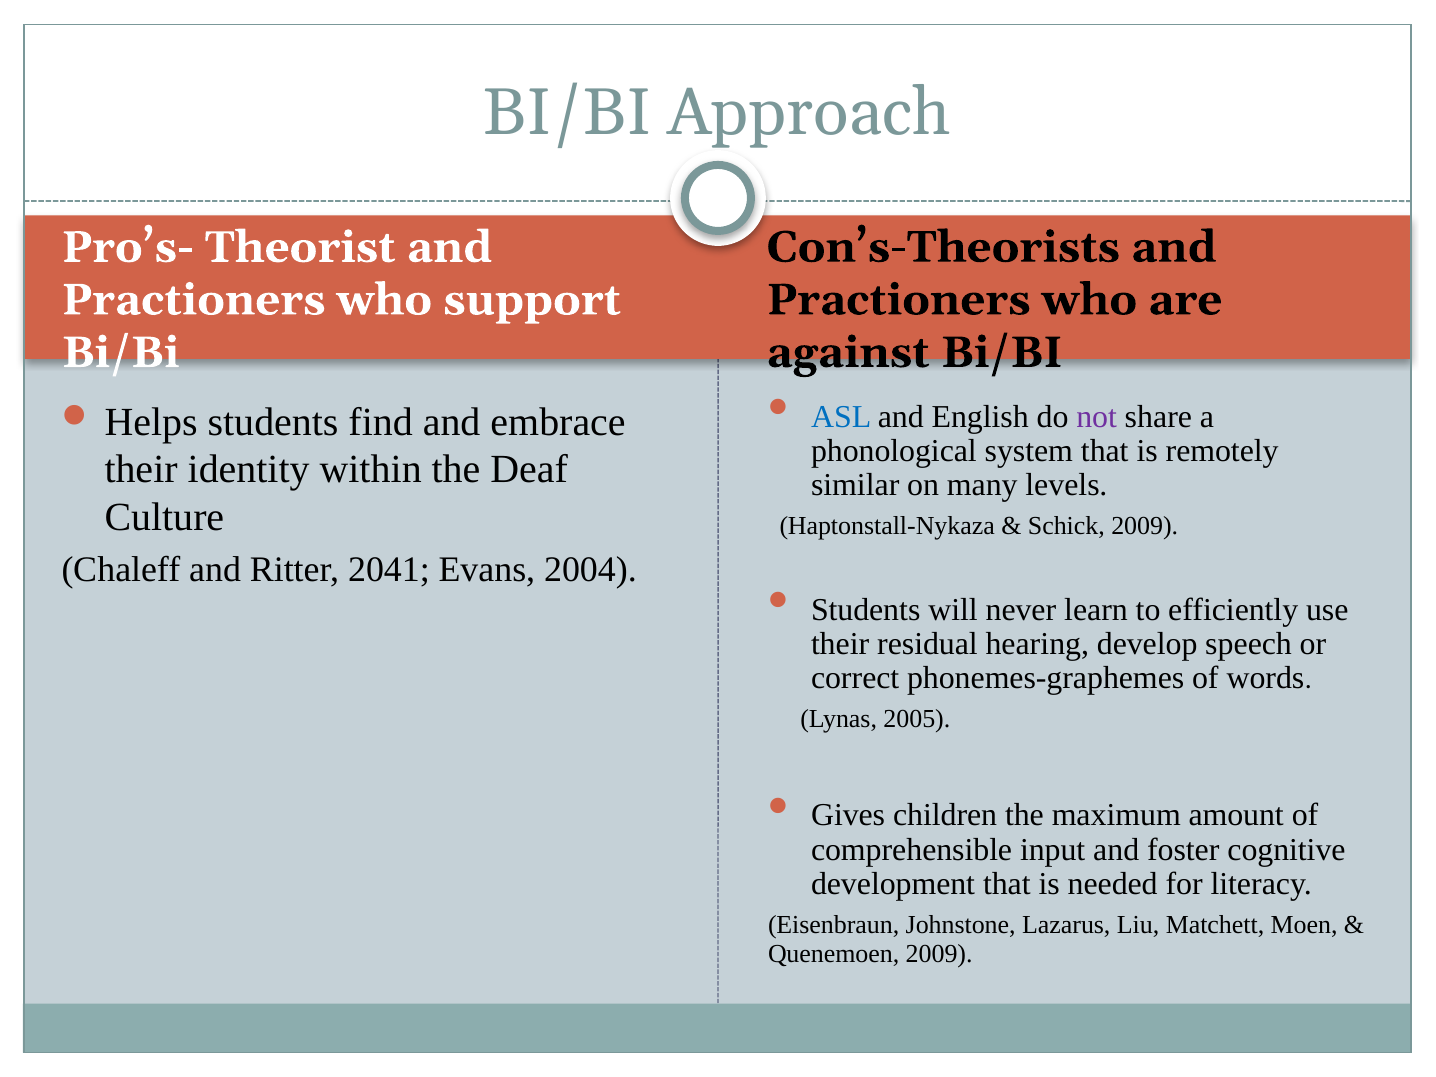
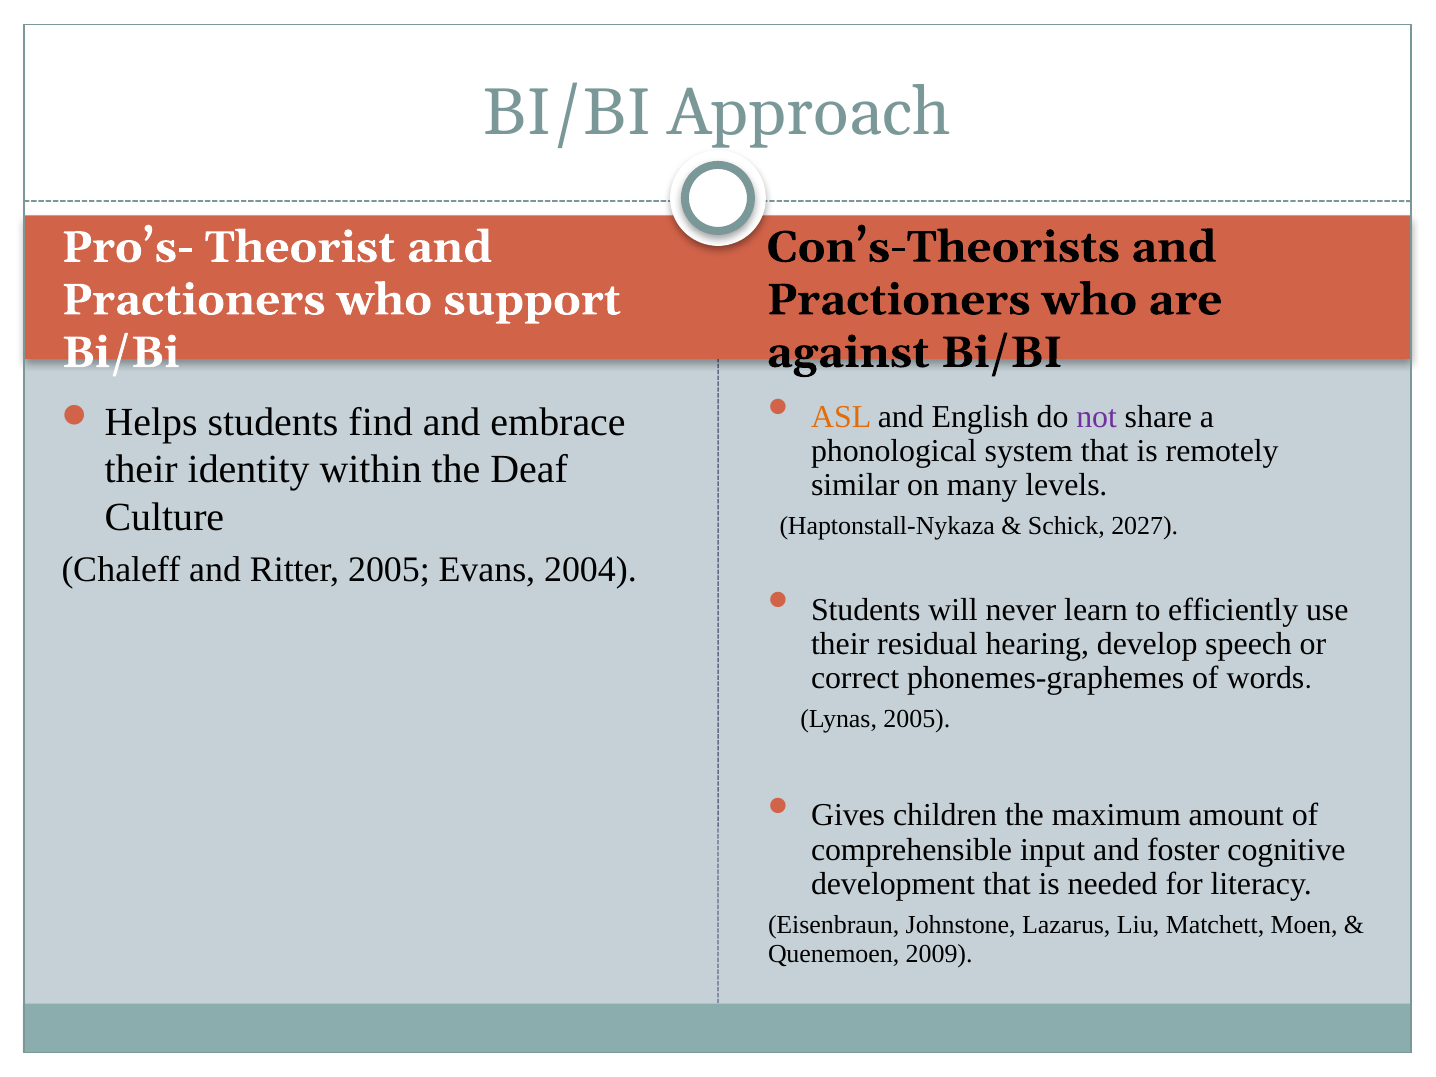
ASL colour: blue -> orange
Schick 2009: 2009 -> 2027
Ritter 2041: 2041 -> 2005
